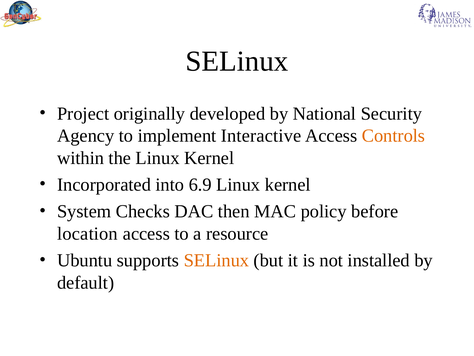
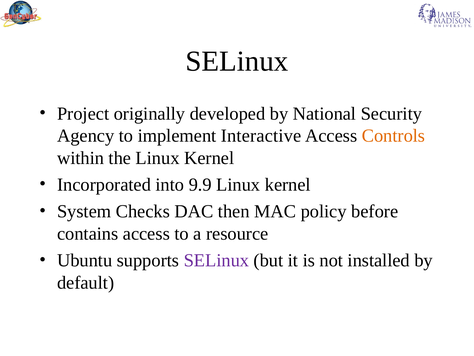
6.9: 6.9 -> 9.9
location: location -> contains
SELinux at (216, 260) colour: orange -> purple
